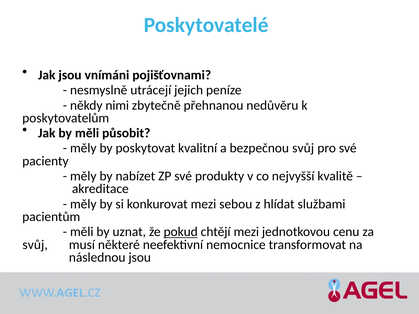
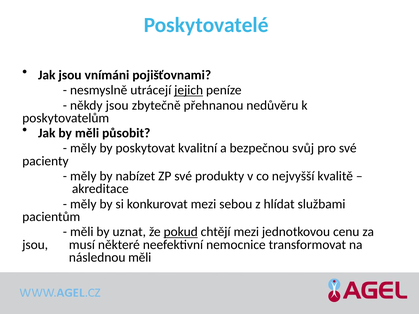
jejich underline: none -> present
někdy nimi: nimi -> jsou
svůj at (35, 245): svůj -> jsou
následnou jsou: jsou -> měli
